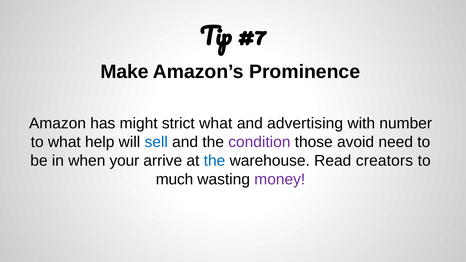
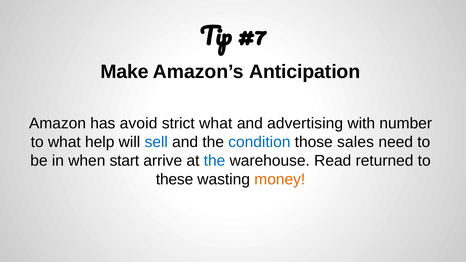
Prominence: Prominence -> Anticipation
might: might -> avoid
condition colour: purple -> blue
avoid: avoid -> sales
your: your -> start
creators: creators -> returned
much: much -> these
money colour: purple -> orange
